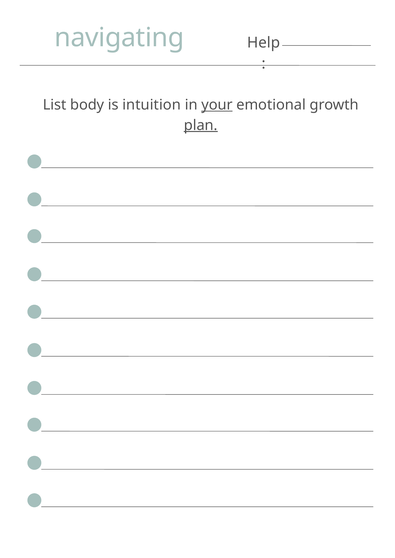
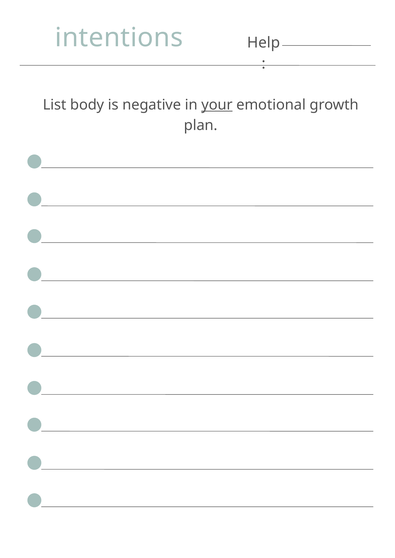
navigating: navigating -> intentions
intuition: intuition -> negative
plan underline: present -> none
